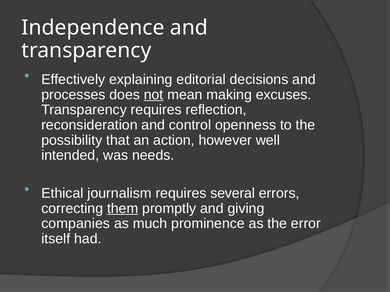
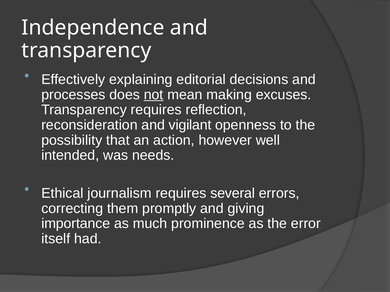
control: control -> vigilant
them underline: present -> none
companies: companies -> importance
